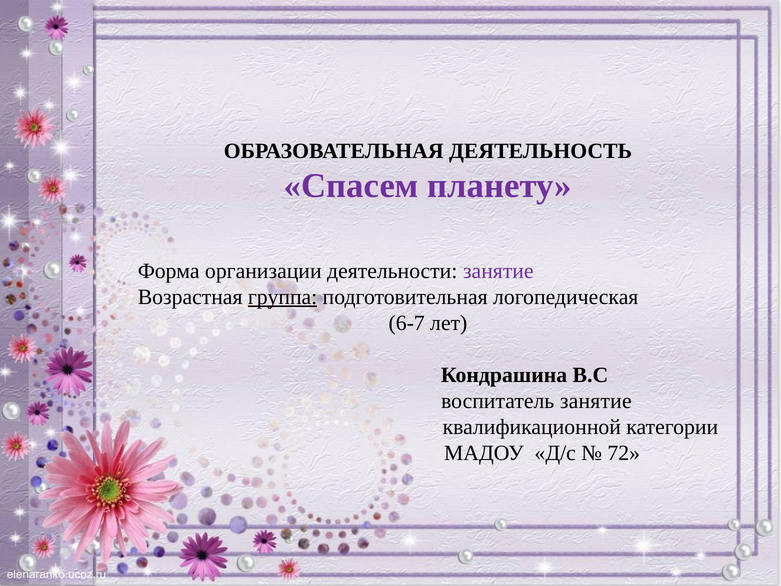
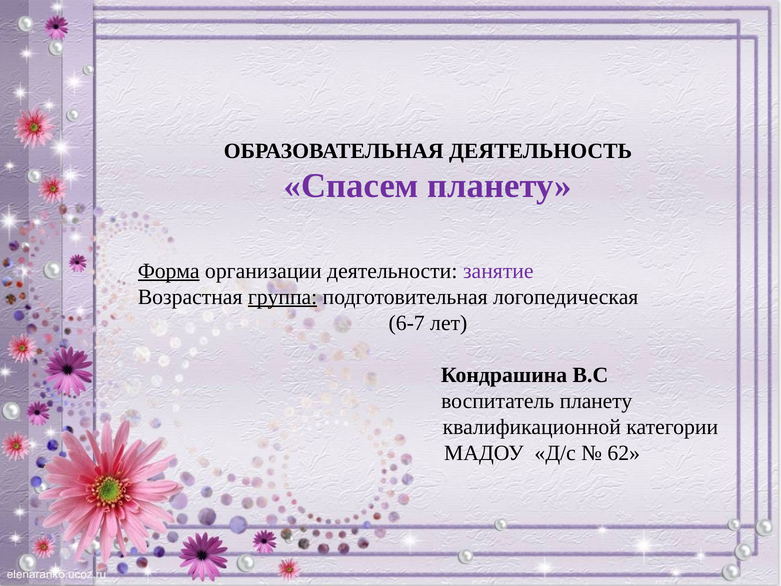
Форма underline: none -> present
воспитатель занятие: занятие -> планету
72: 72 -> 62
